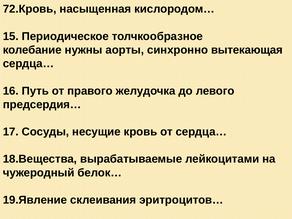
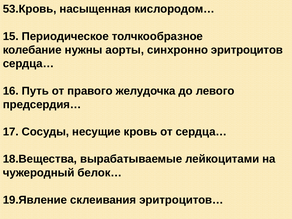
72.Кровь: 72.Кровь -> 53.Кровь
вытекающая: вытекающая -> эритроцитов
